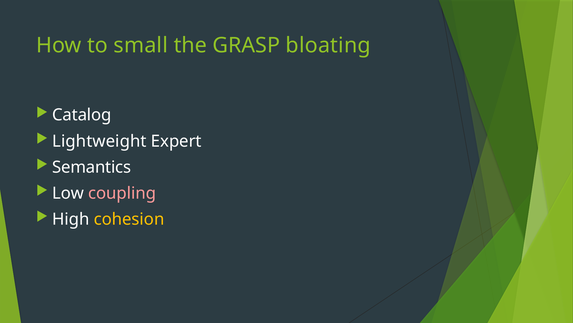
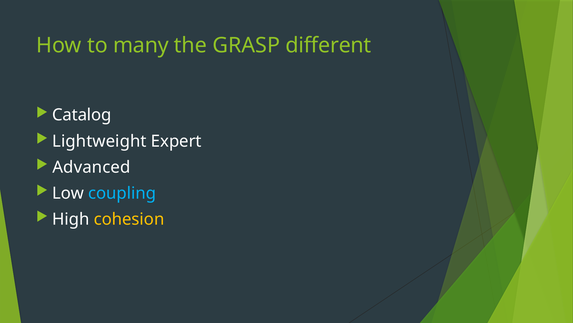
small: small -> many
bloating: bloating -> different
Semantics: Semantics -> Advanced
coupling colour: pink -> light blue
